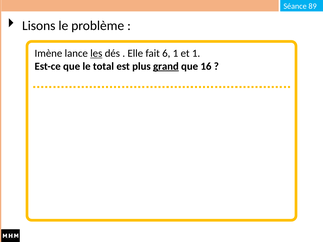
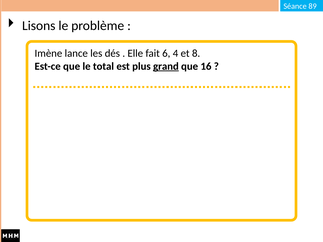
les underline: present -> none
6 1: 1 -> 4
et 1: 1 -> 8
